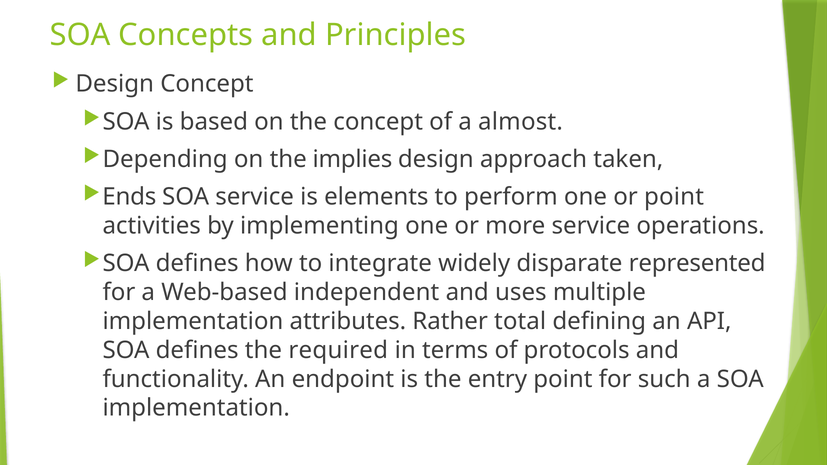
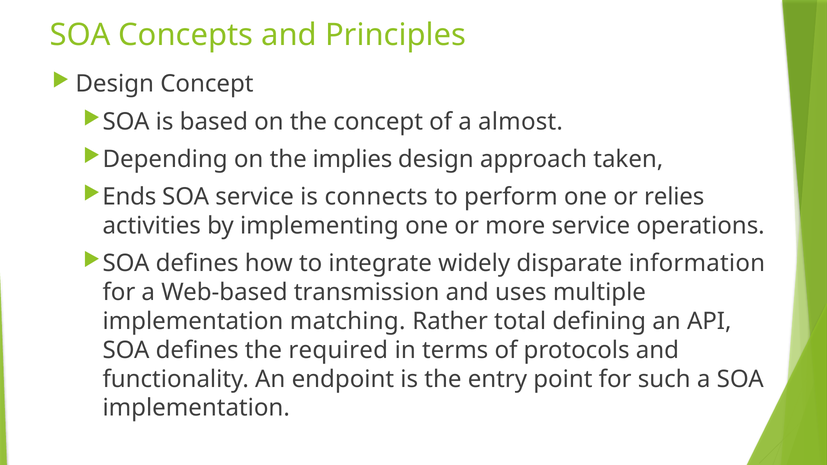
elements: elements -> connects
or point: point -> relies
represented: represented -> information
independent: independent -> transmission
attributes: attributes -> matching
